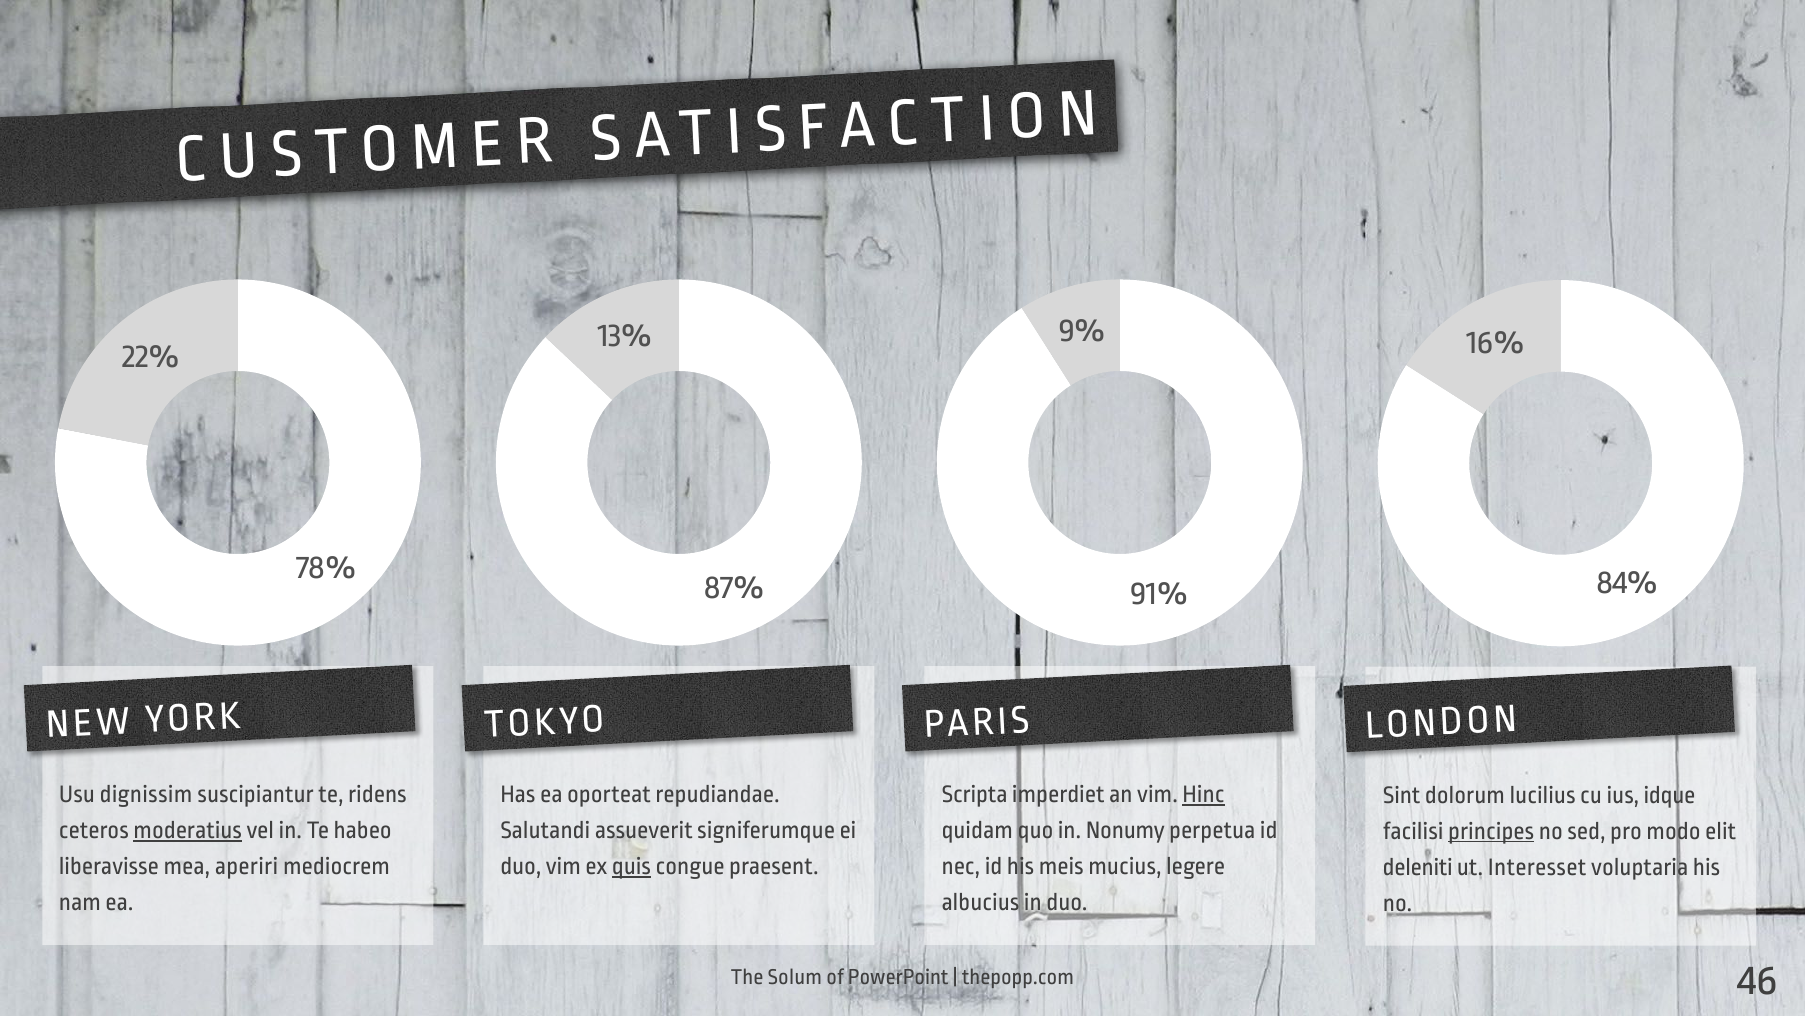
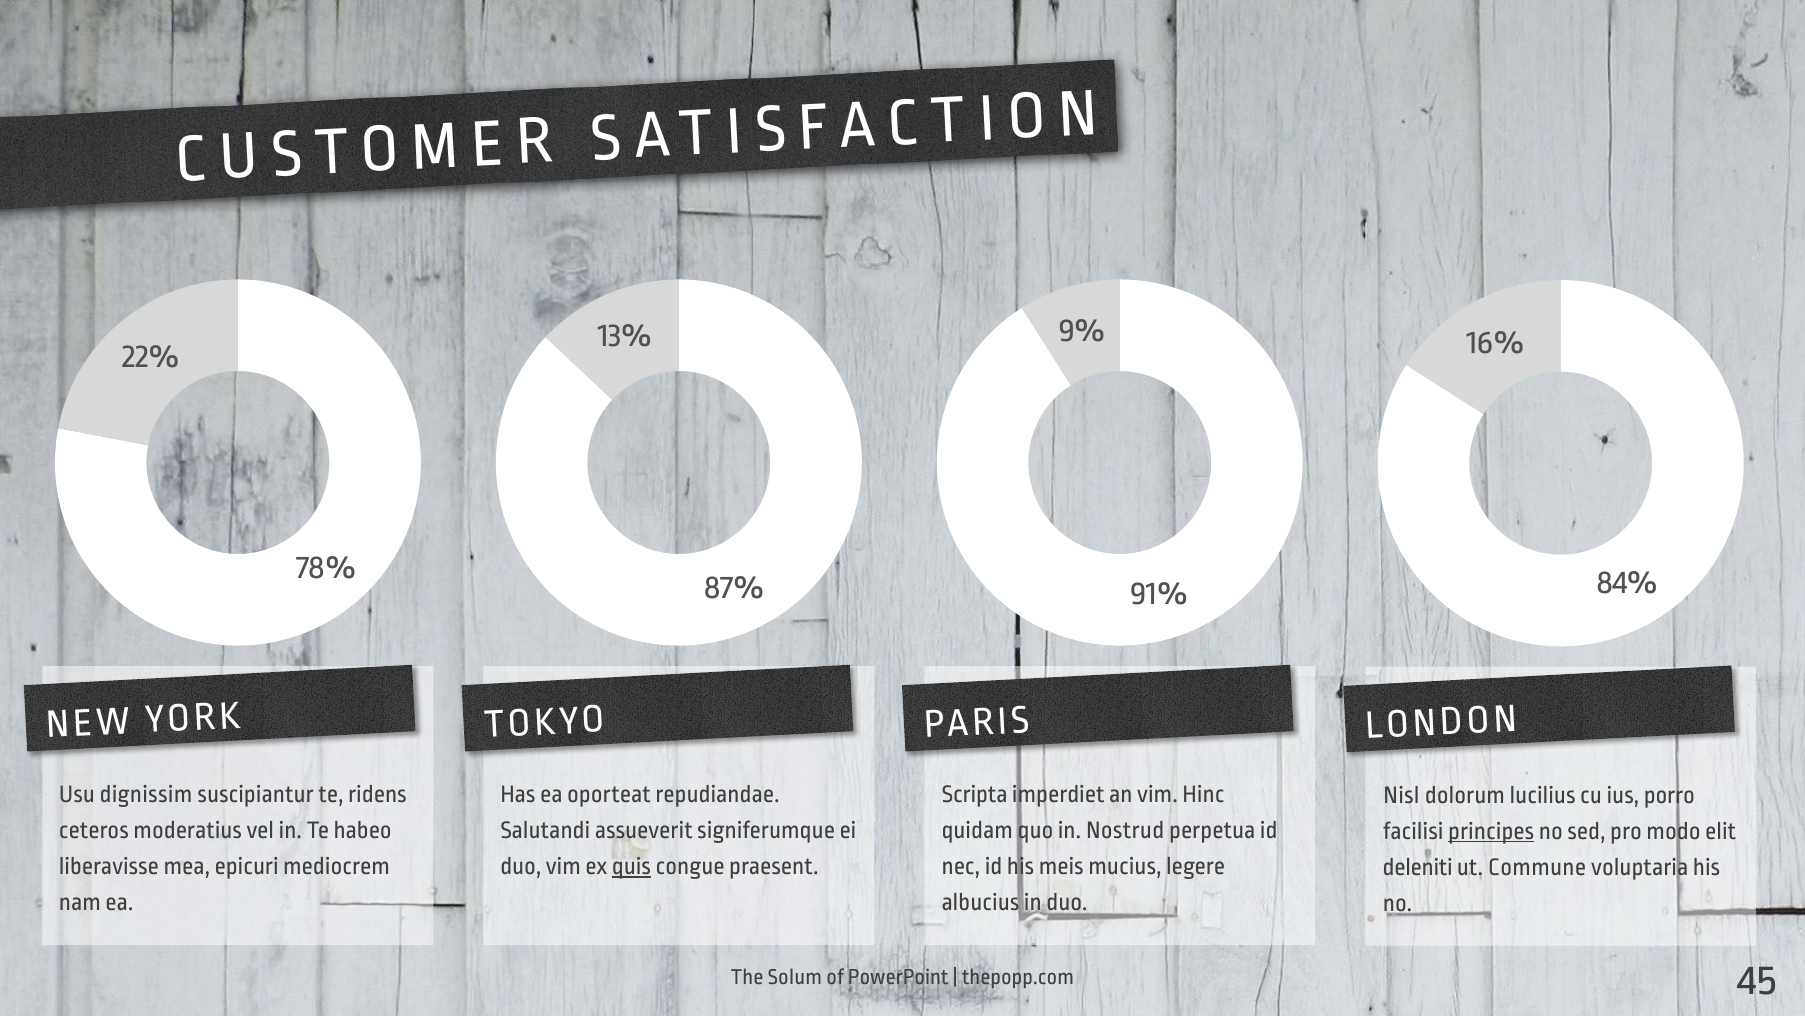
Hinc underline: present -> none
Sint: Sint -> Nisl
idque: idque -> porro
moderatius underline: present -> none
Nonumy: Nonumy -> Nostrud
aperiri: aperiri -> epicuri
Interesset: Interesset -> Commune
46: 46 -> 45
